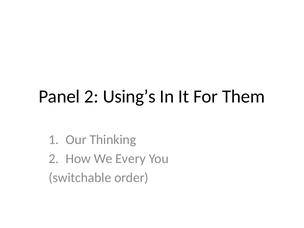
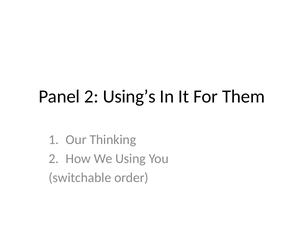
Every: Every -> Using
